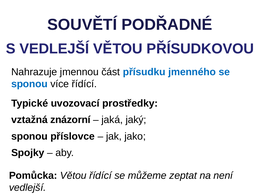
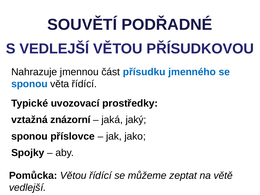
více: více -> věta
není: není -> větě
